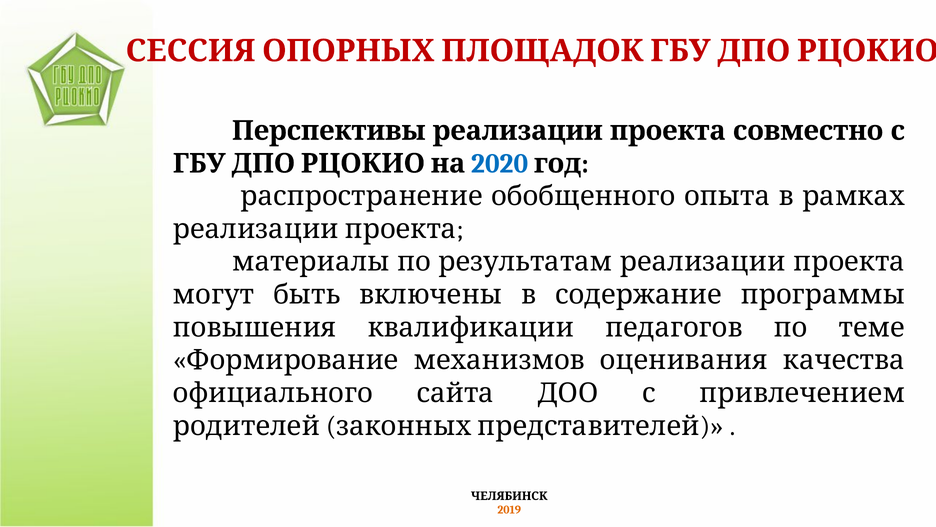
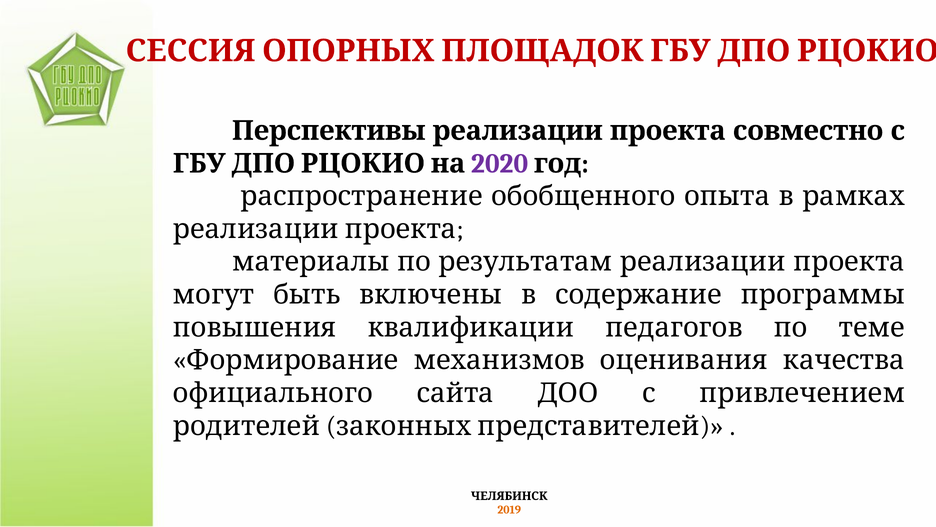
2020 colour: blue -> purple
